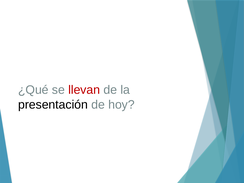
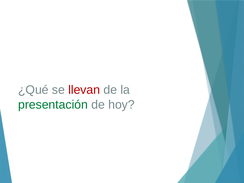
presentación colour: black -> green
